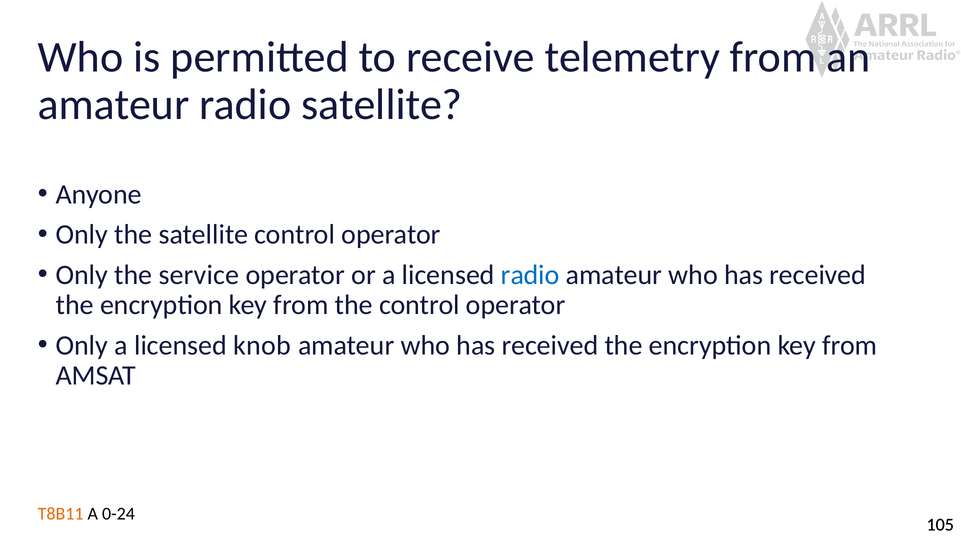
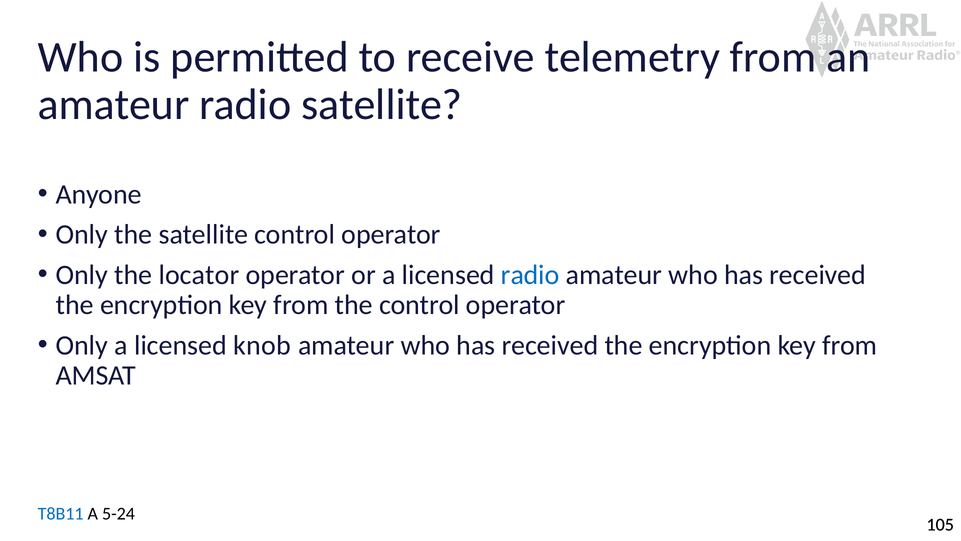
service: service -> locator
T8B11 colour: orange -> blue
0-24: 0-24 -> 5-24
